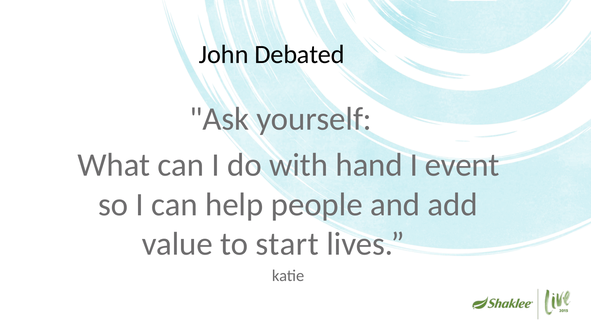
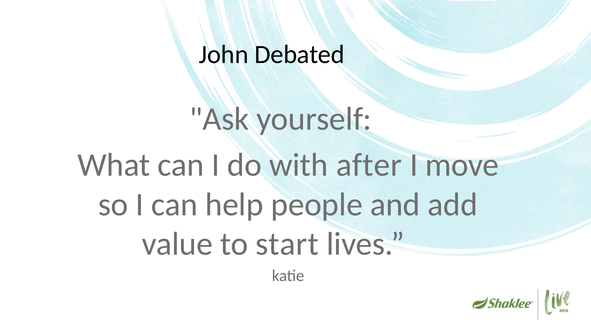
hand: hand -> after
event: event -> move
